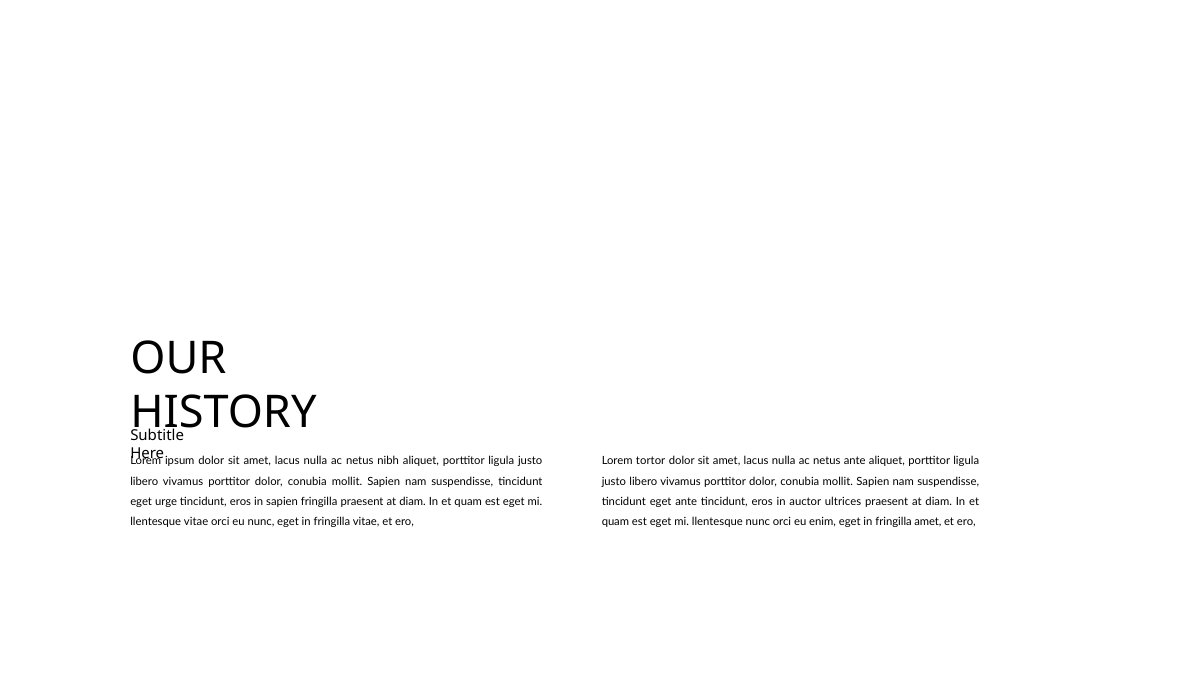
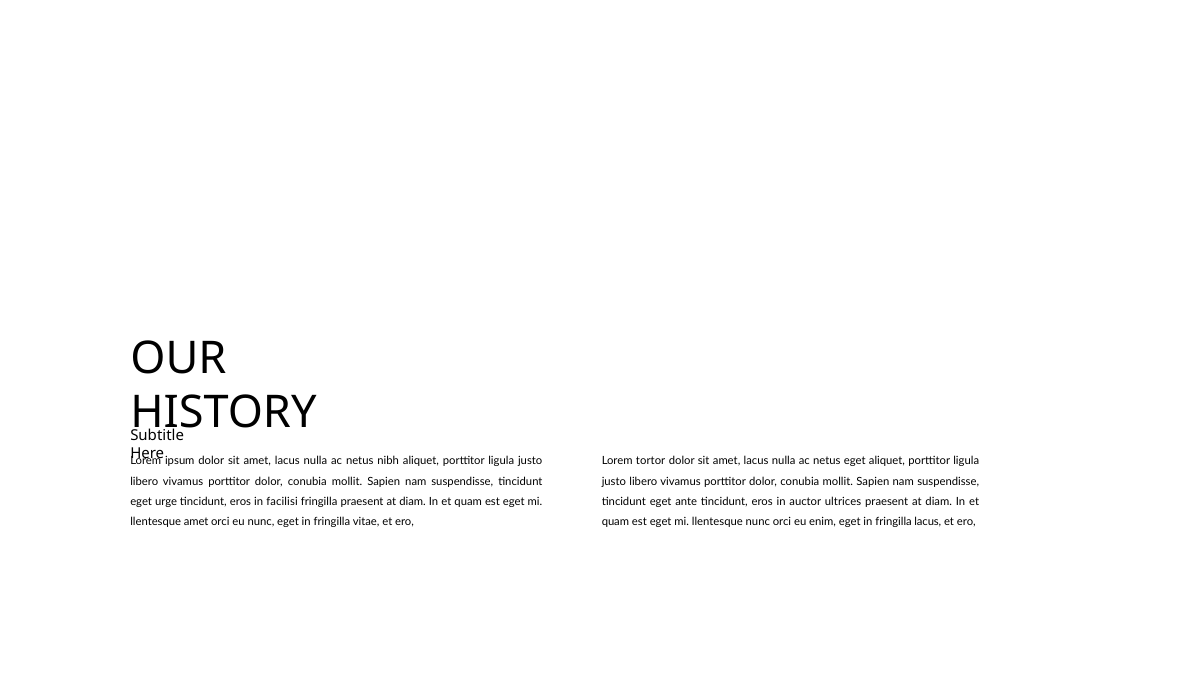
netus ante: ante -> eget
in sapien: sapien -> facilisi
llentesque vitae: vitae -> amet
fringilla amet: amet -> lacus
